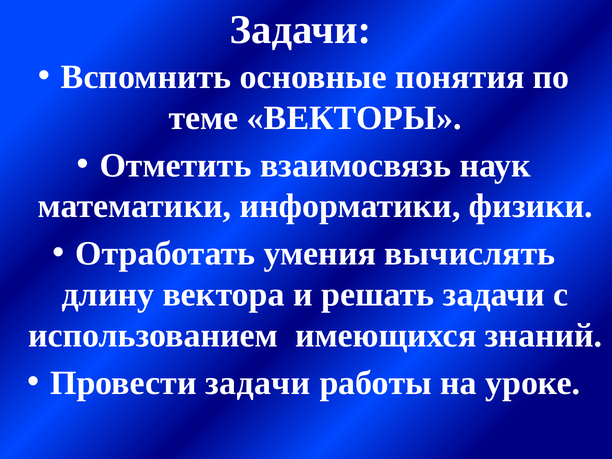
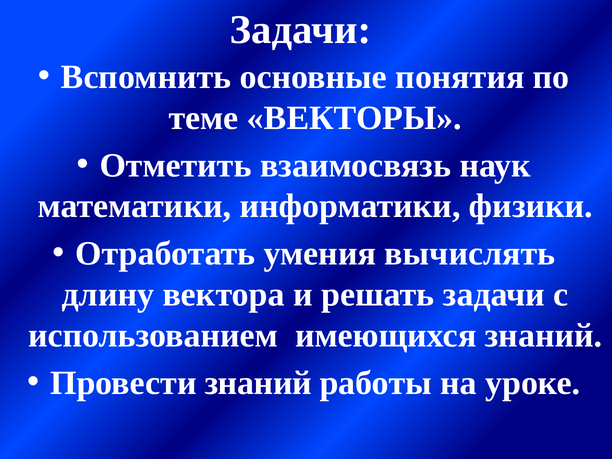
Провести задачи: задачи -> знаний
